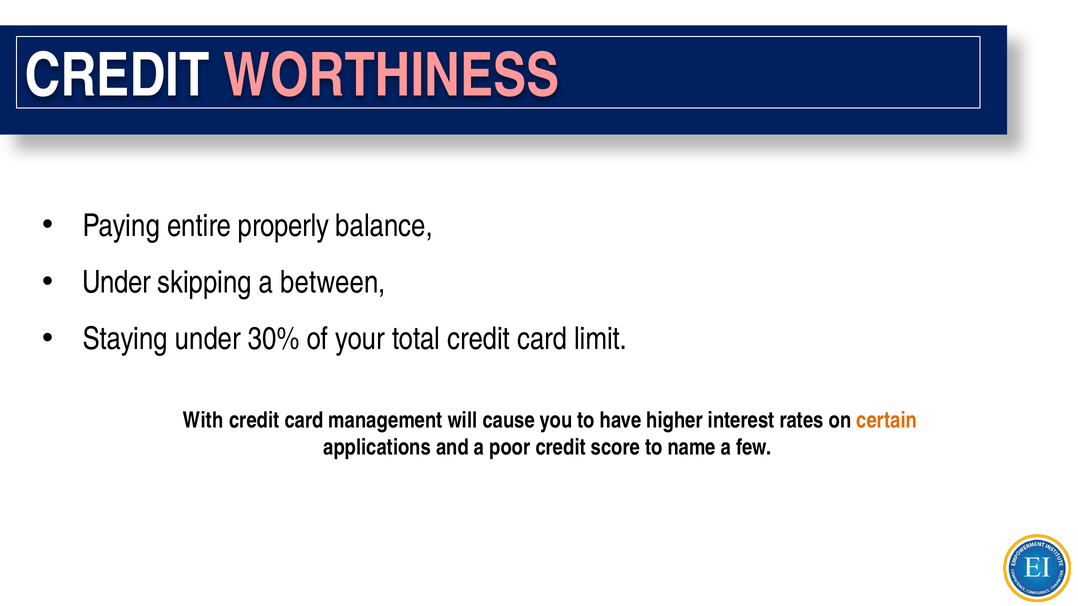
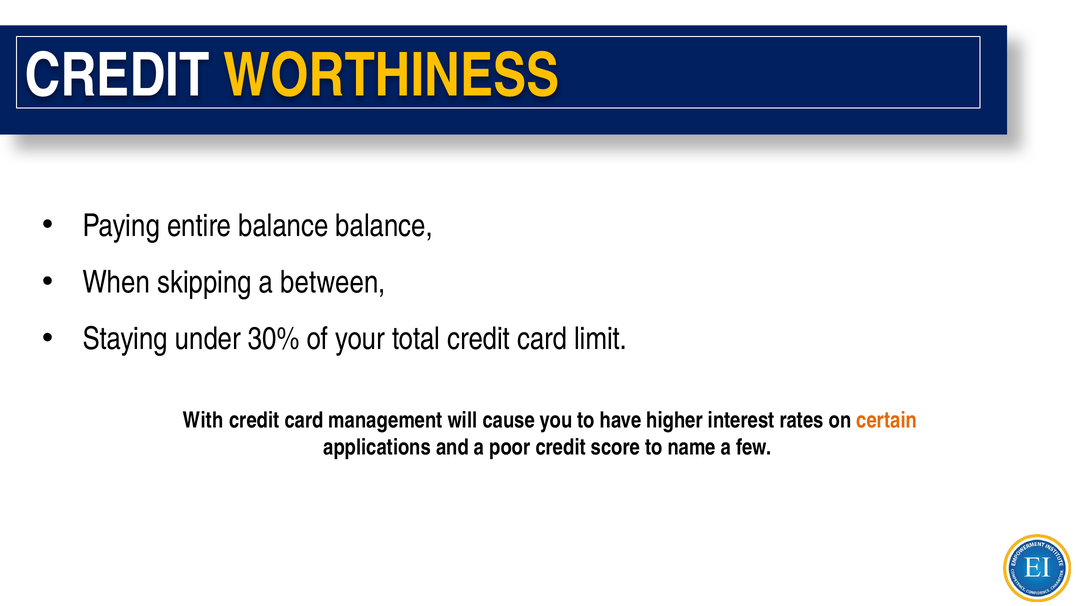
WORTHINESS colour: pink -> yellow
entire properly: properly -> balance
Under at (116, 283): Under -> When
